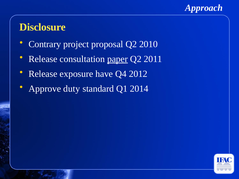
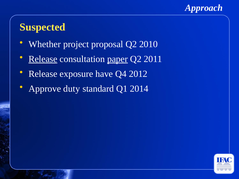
Disclosure: Disclosure -> Suspected
Contrary: Contrary -> Whether
Release at (43, 59) underline: none -> present
